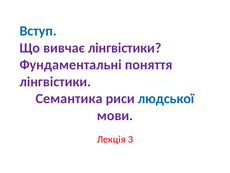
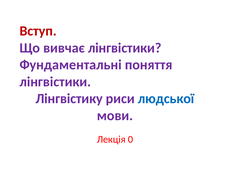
Вступ colour: blue -> red
Семантика: Семантика -> Лінгвістику
3: 3 -> 0
